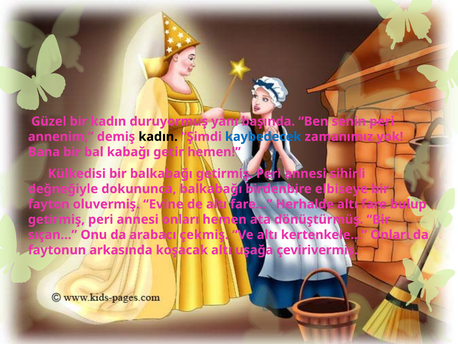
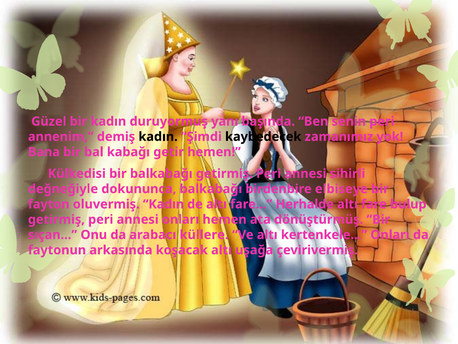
kaybedecek colour: blue -> black
oluvermiş Evine: Evine -> Kadın
çekmiş: çekmiş -> küllere
